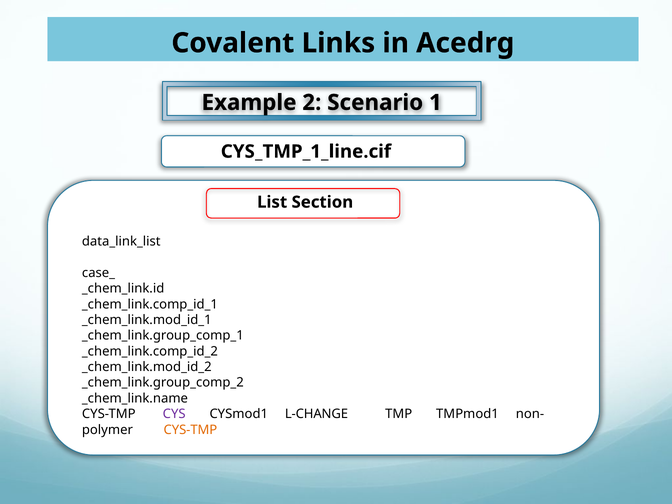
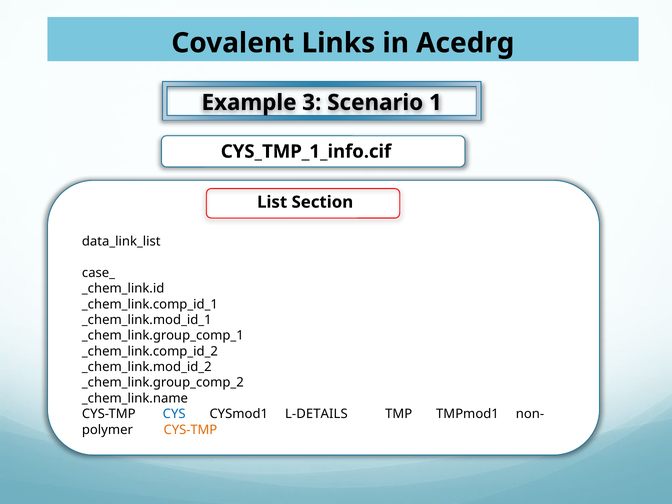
2: 2 -> 3
CYS_TMP_1_line.cif: CYS_TMP_1_line.cif -> CYS_TMP_1_info.cif
CYS colour: purple -> blue
L-CHANGE: L-CHANGE -> L-DETAILS
